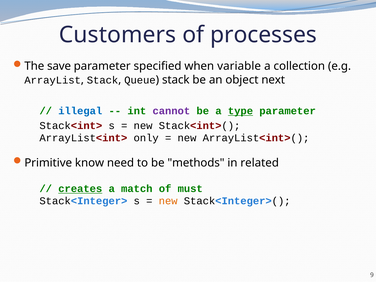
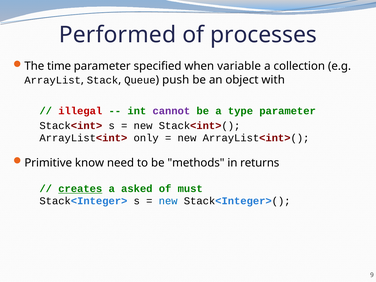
Customers: Customers -> Performed
save: save -> time
Queue stack: stack -> push
next: next -> with
illegal colour: blue -> red
type underline: present -> none
related: related -> returns
match: match -> asked
new at (168, 201) colour: orange -> blue
